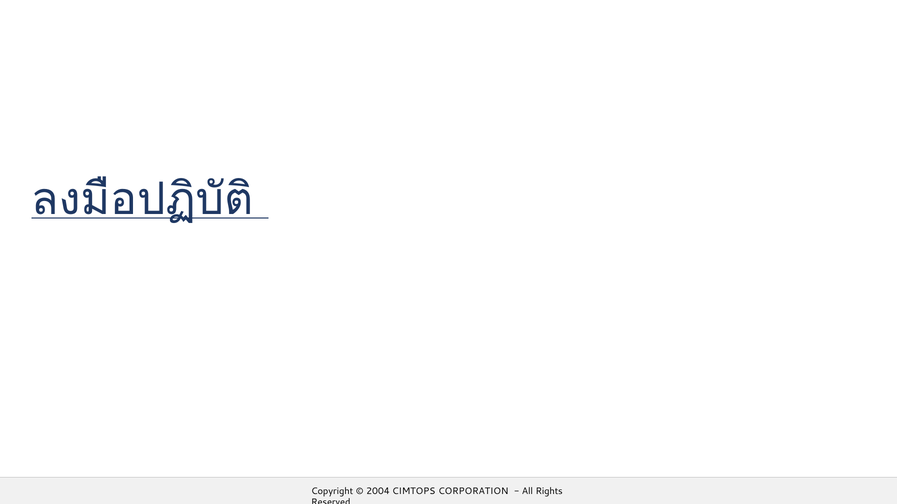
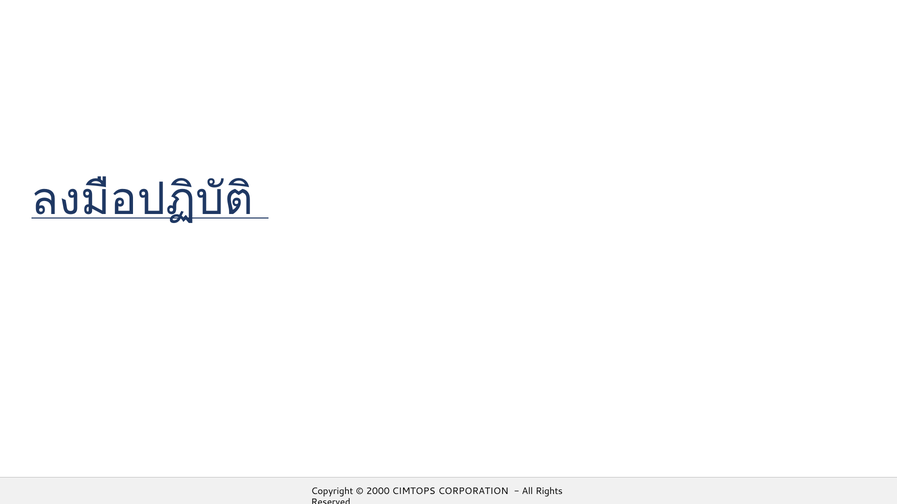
2004: 2004 -> 2000
